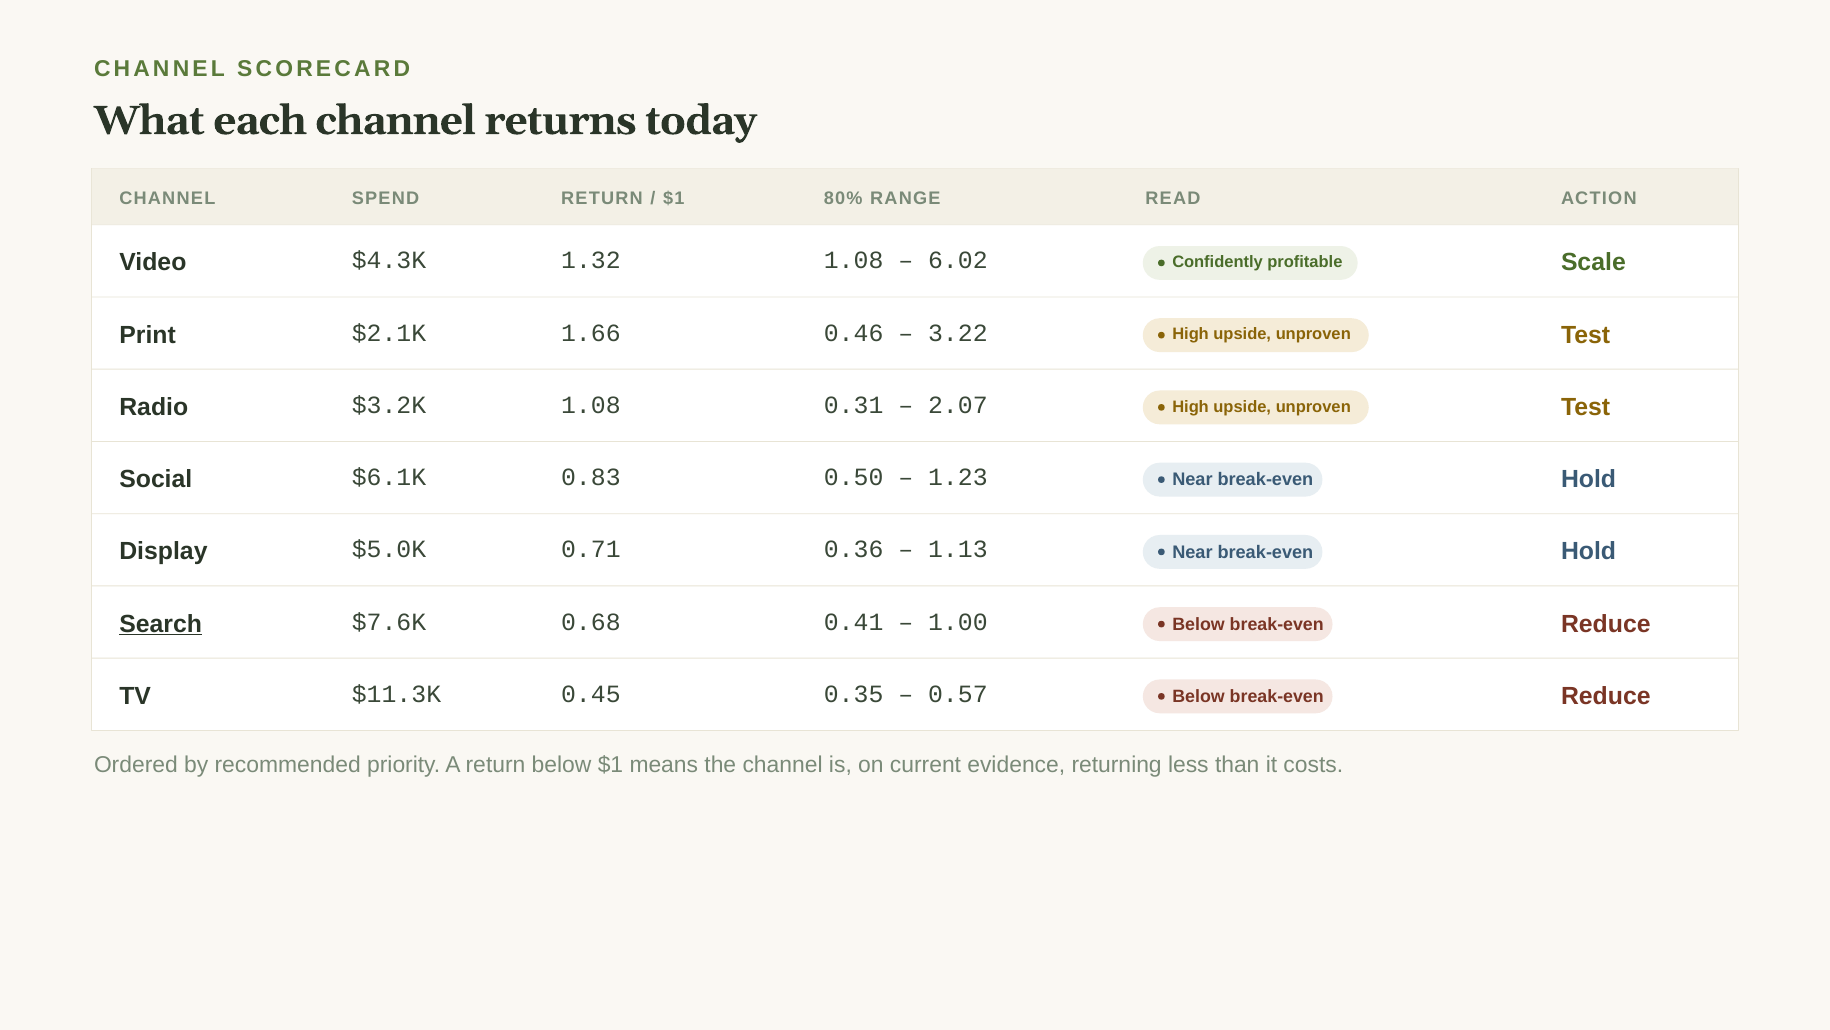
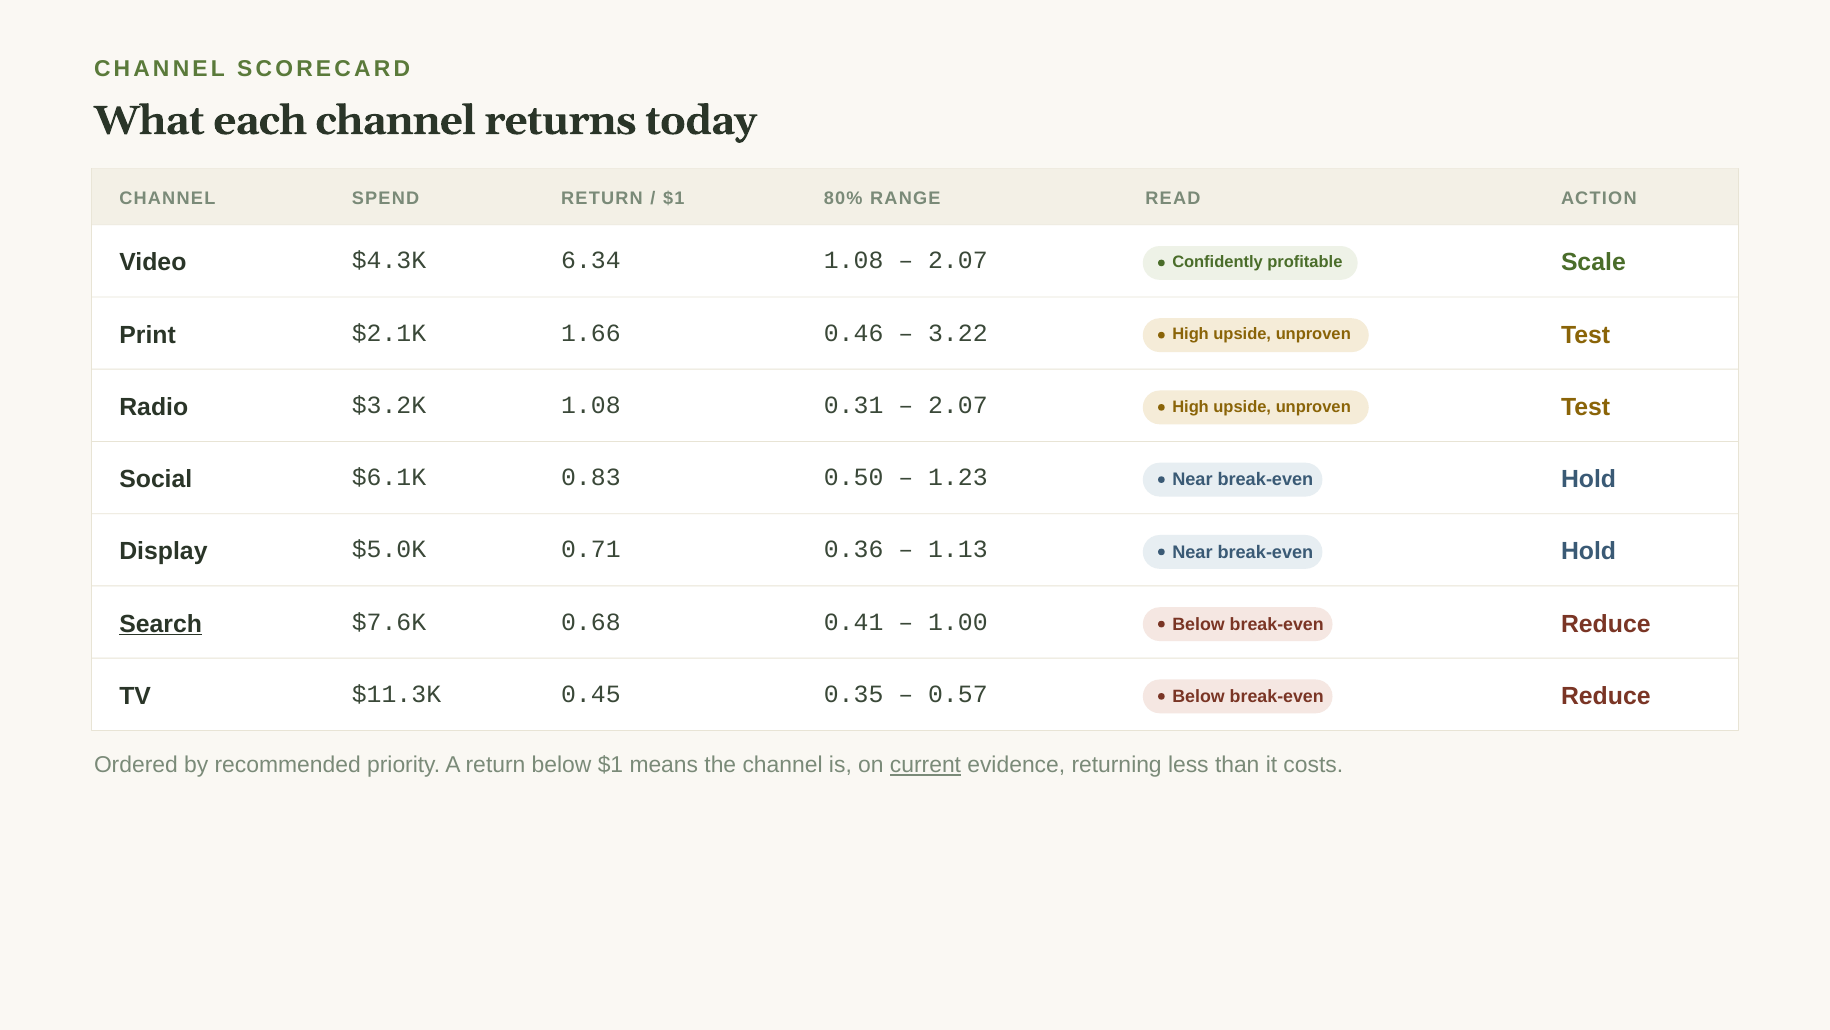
1.32: 1.32 -> 6.34
6.02 at (958, 261): 6.02 -> 2.07
current underline: none -> present
